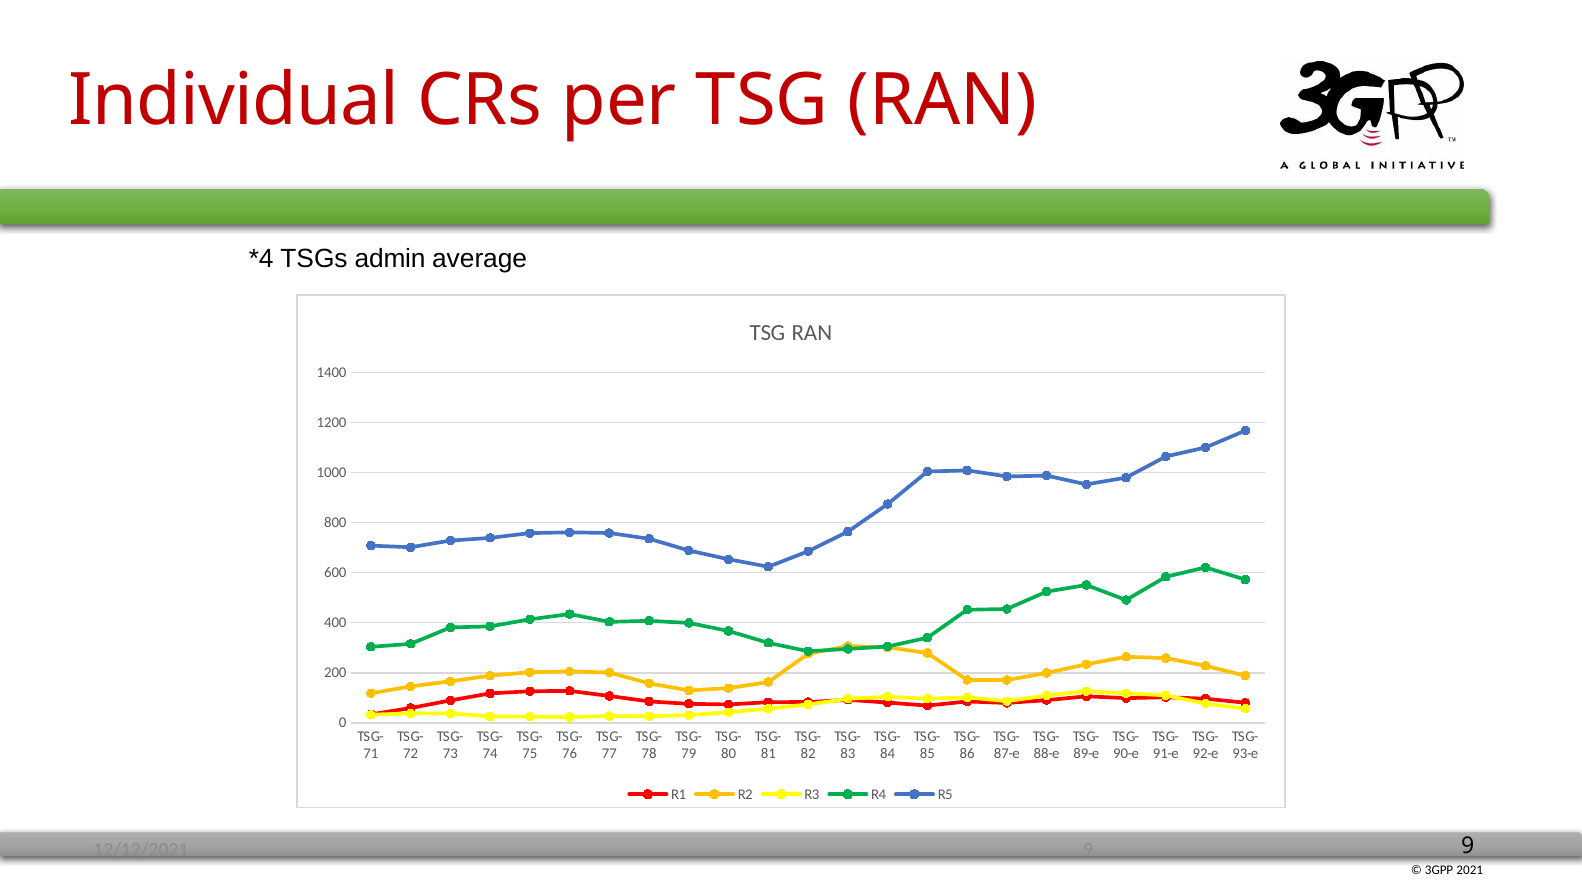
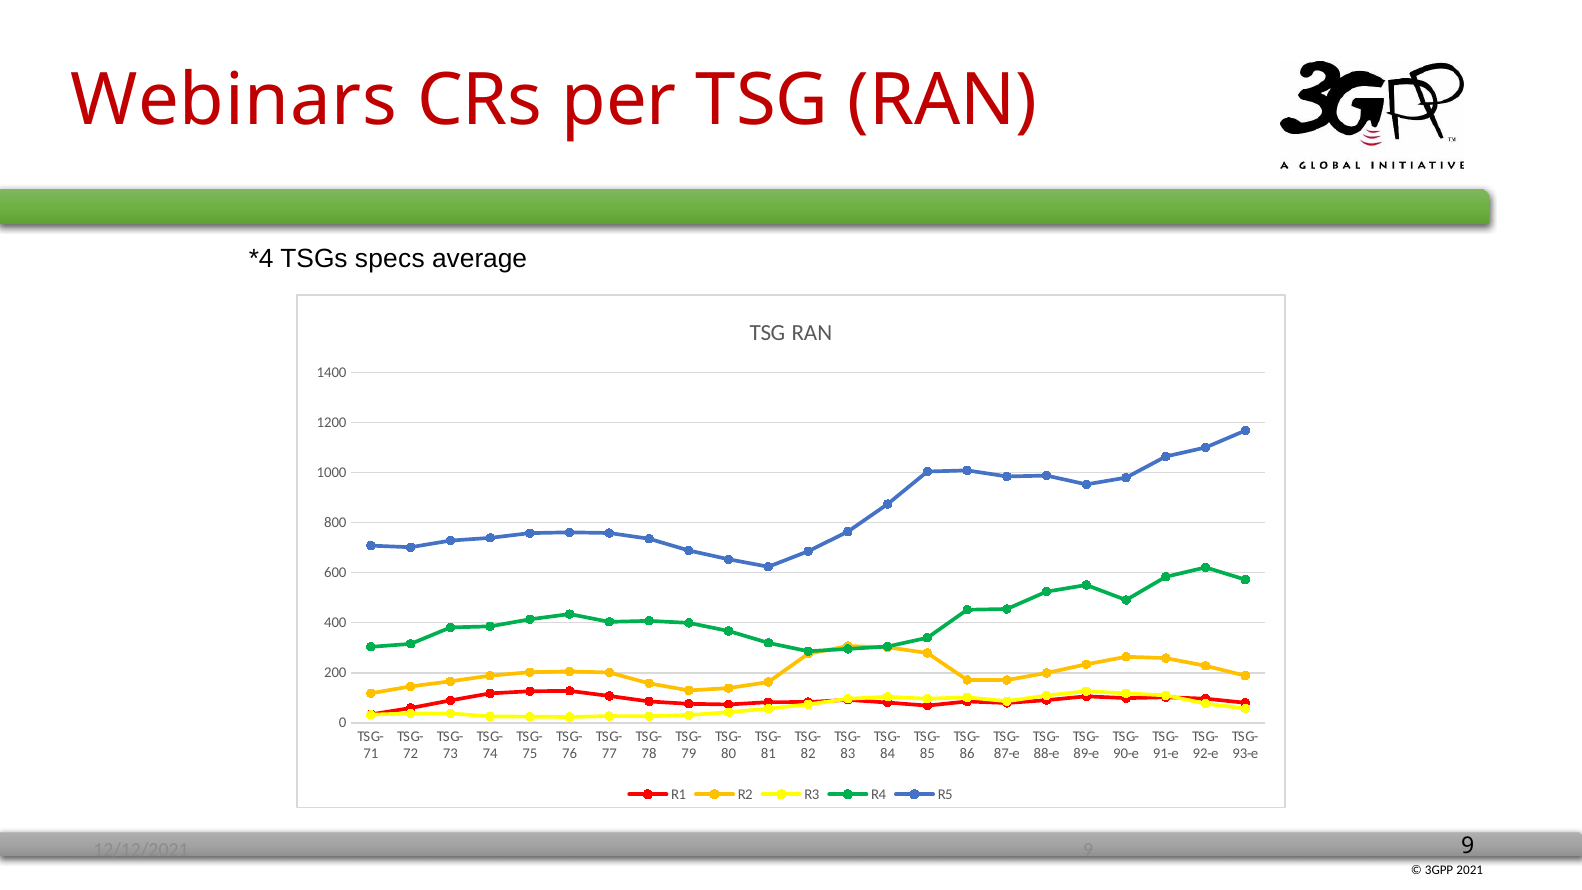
Individual: Individual -> Webinars
admin: admin -> specs
